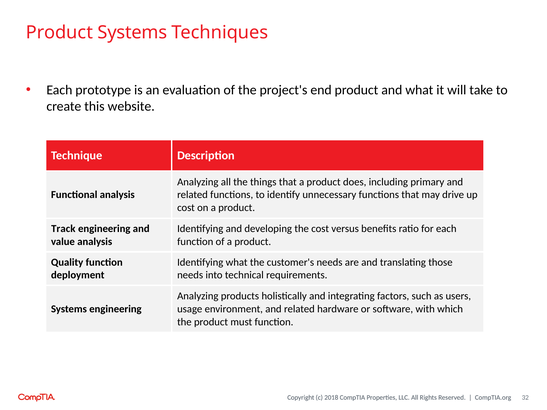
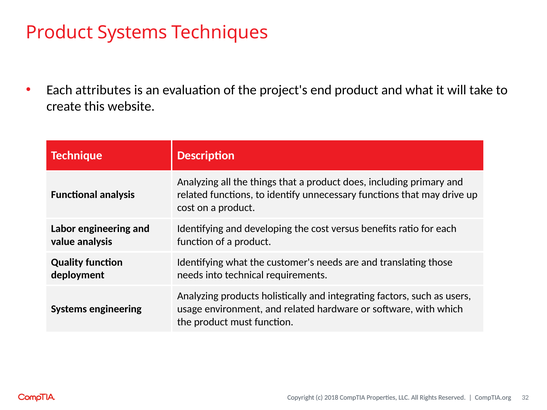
prototype: prototype -> attributes
Track: Track -> Labor
